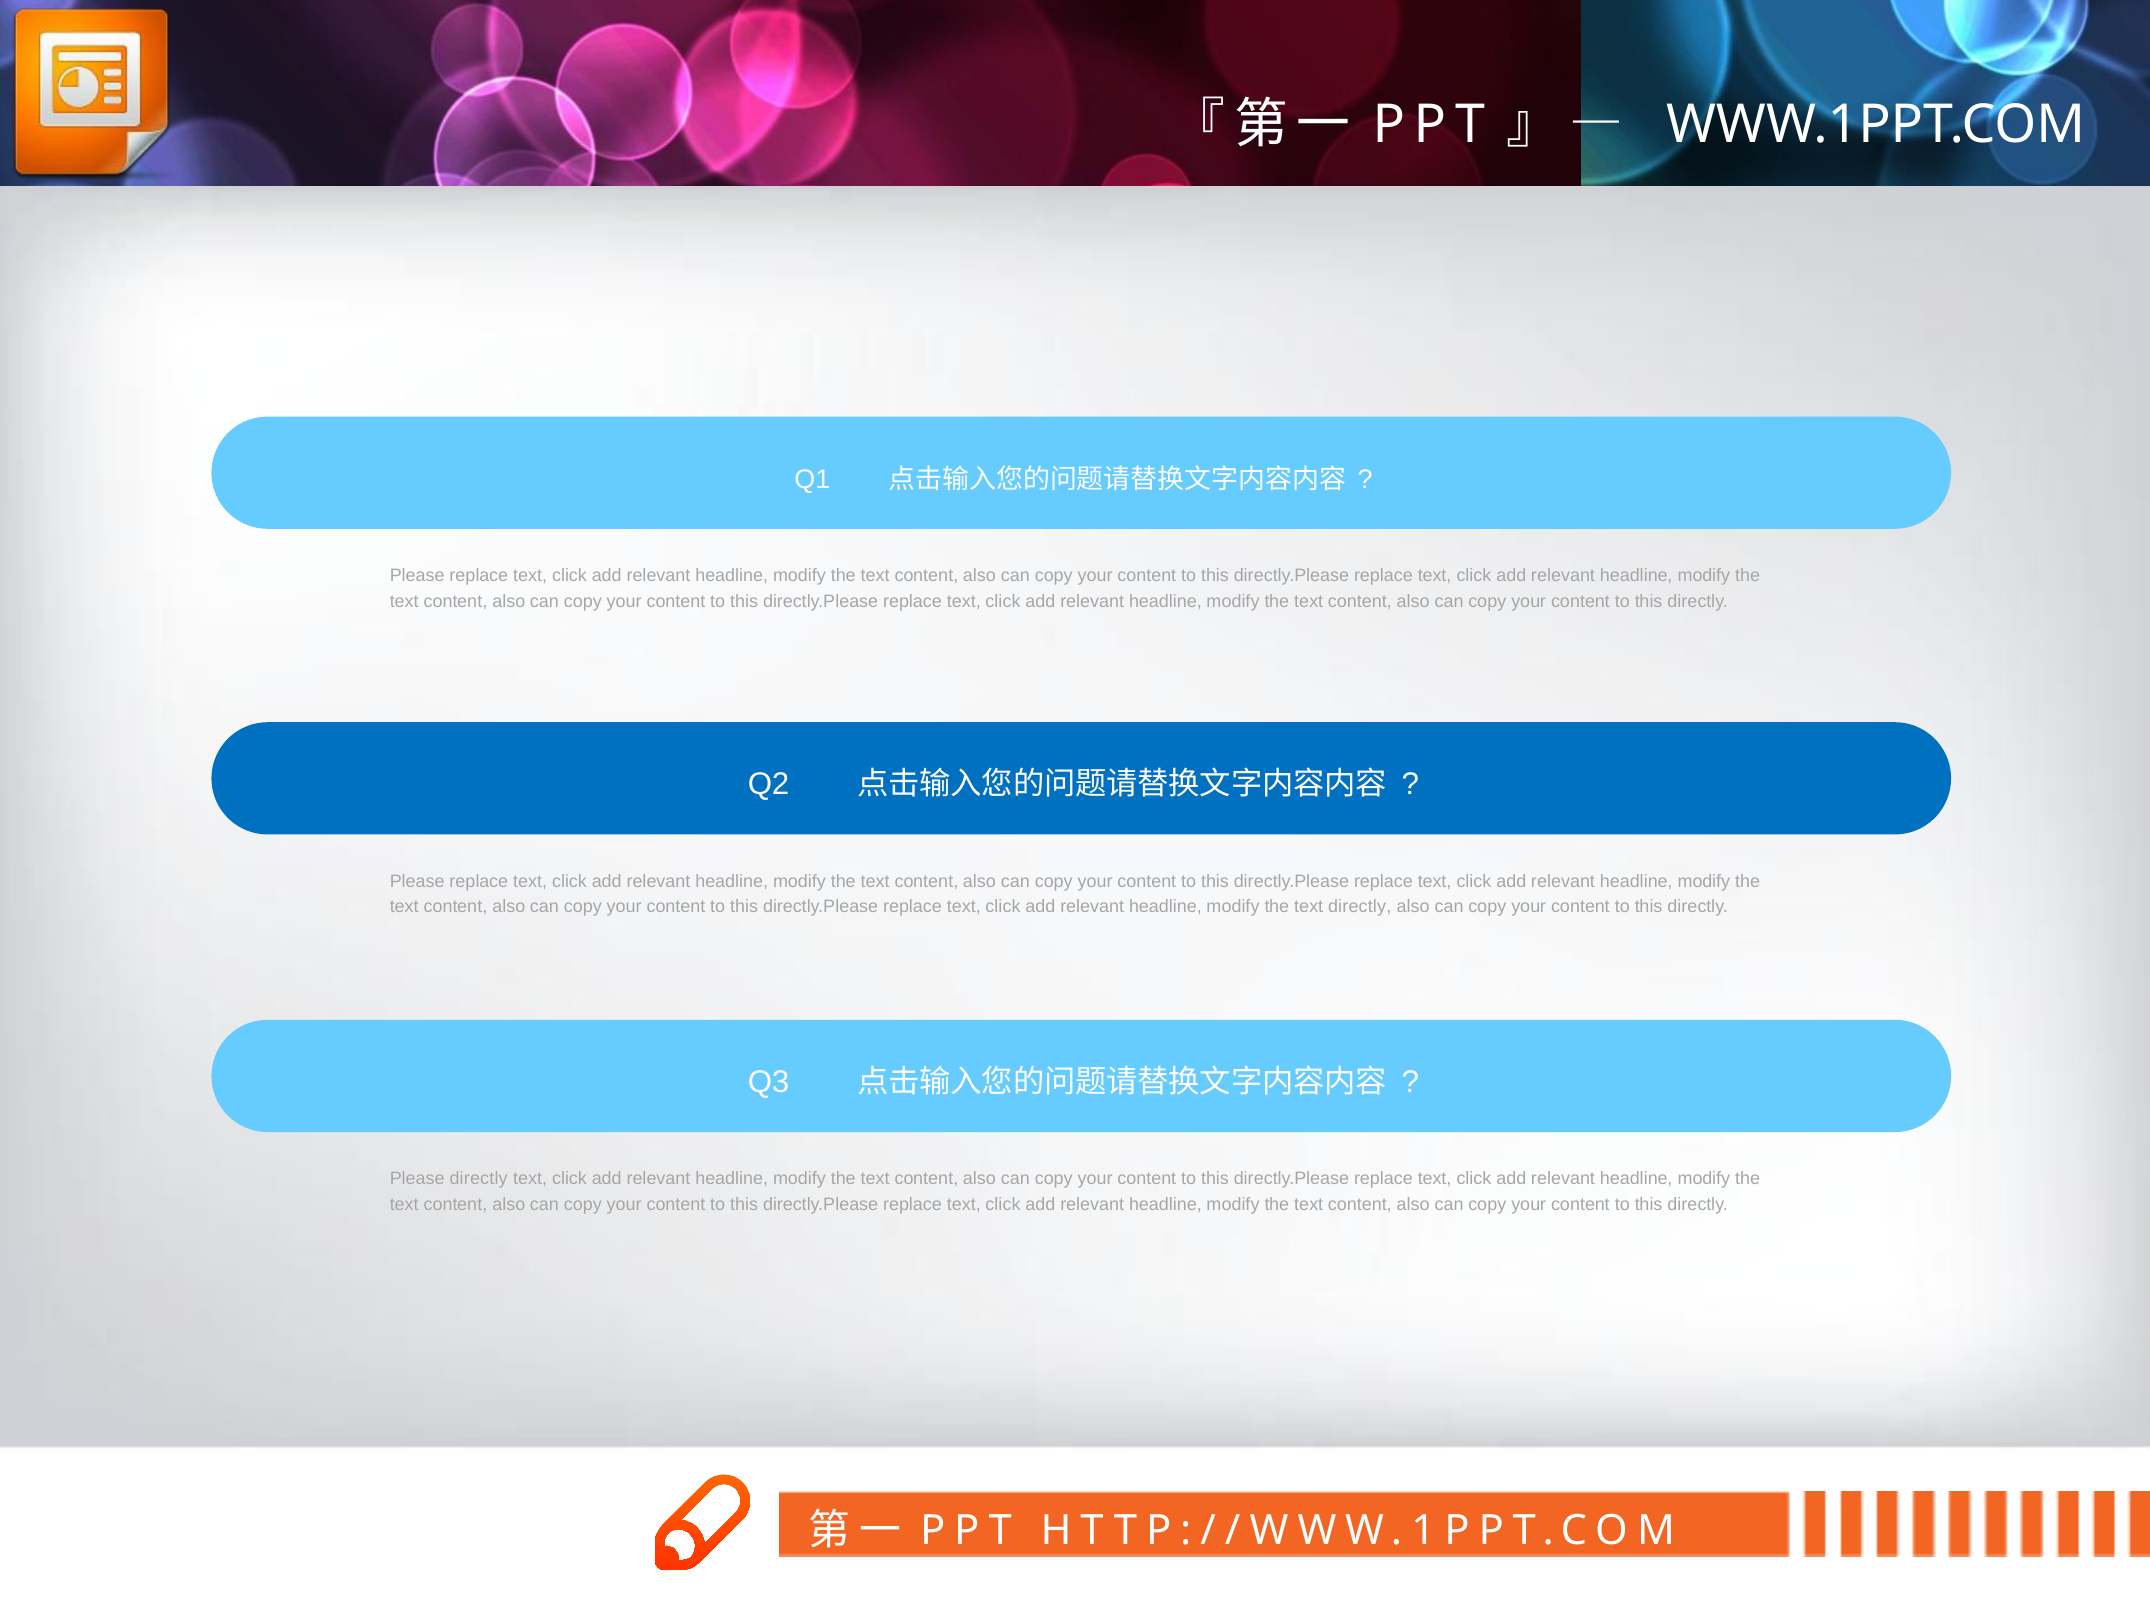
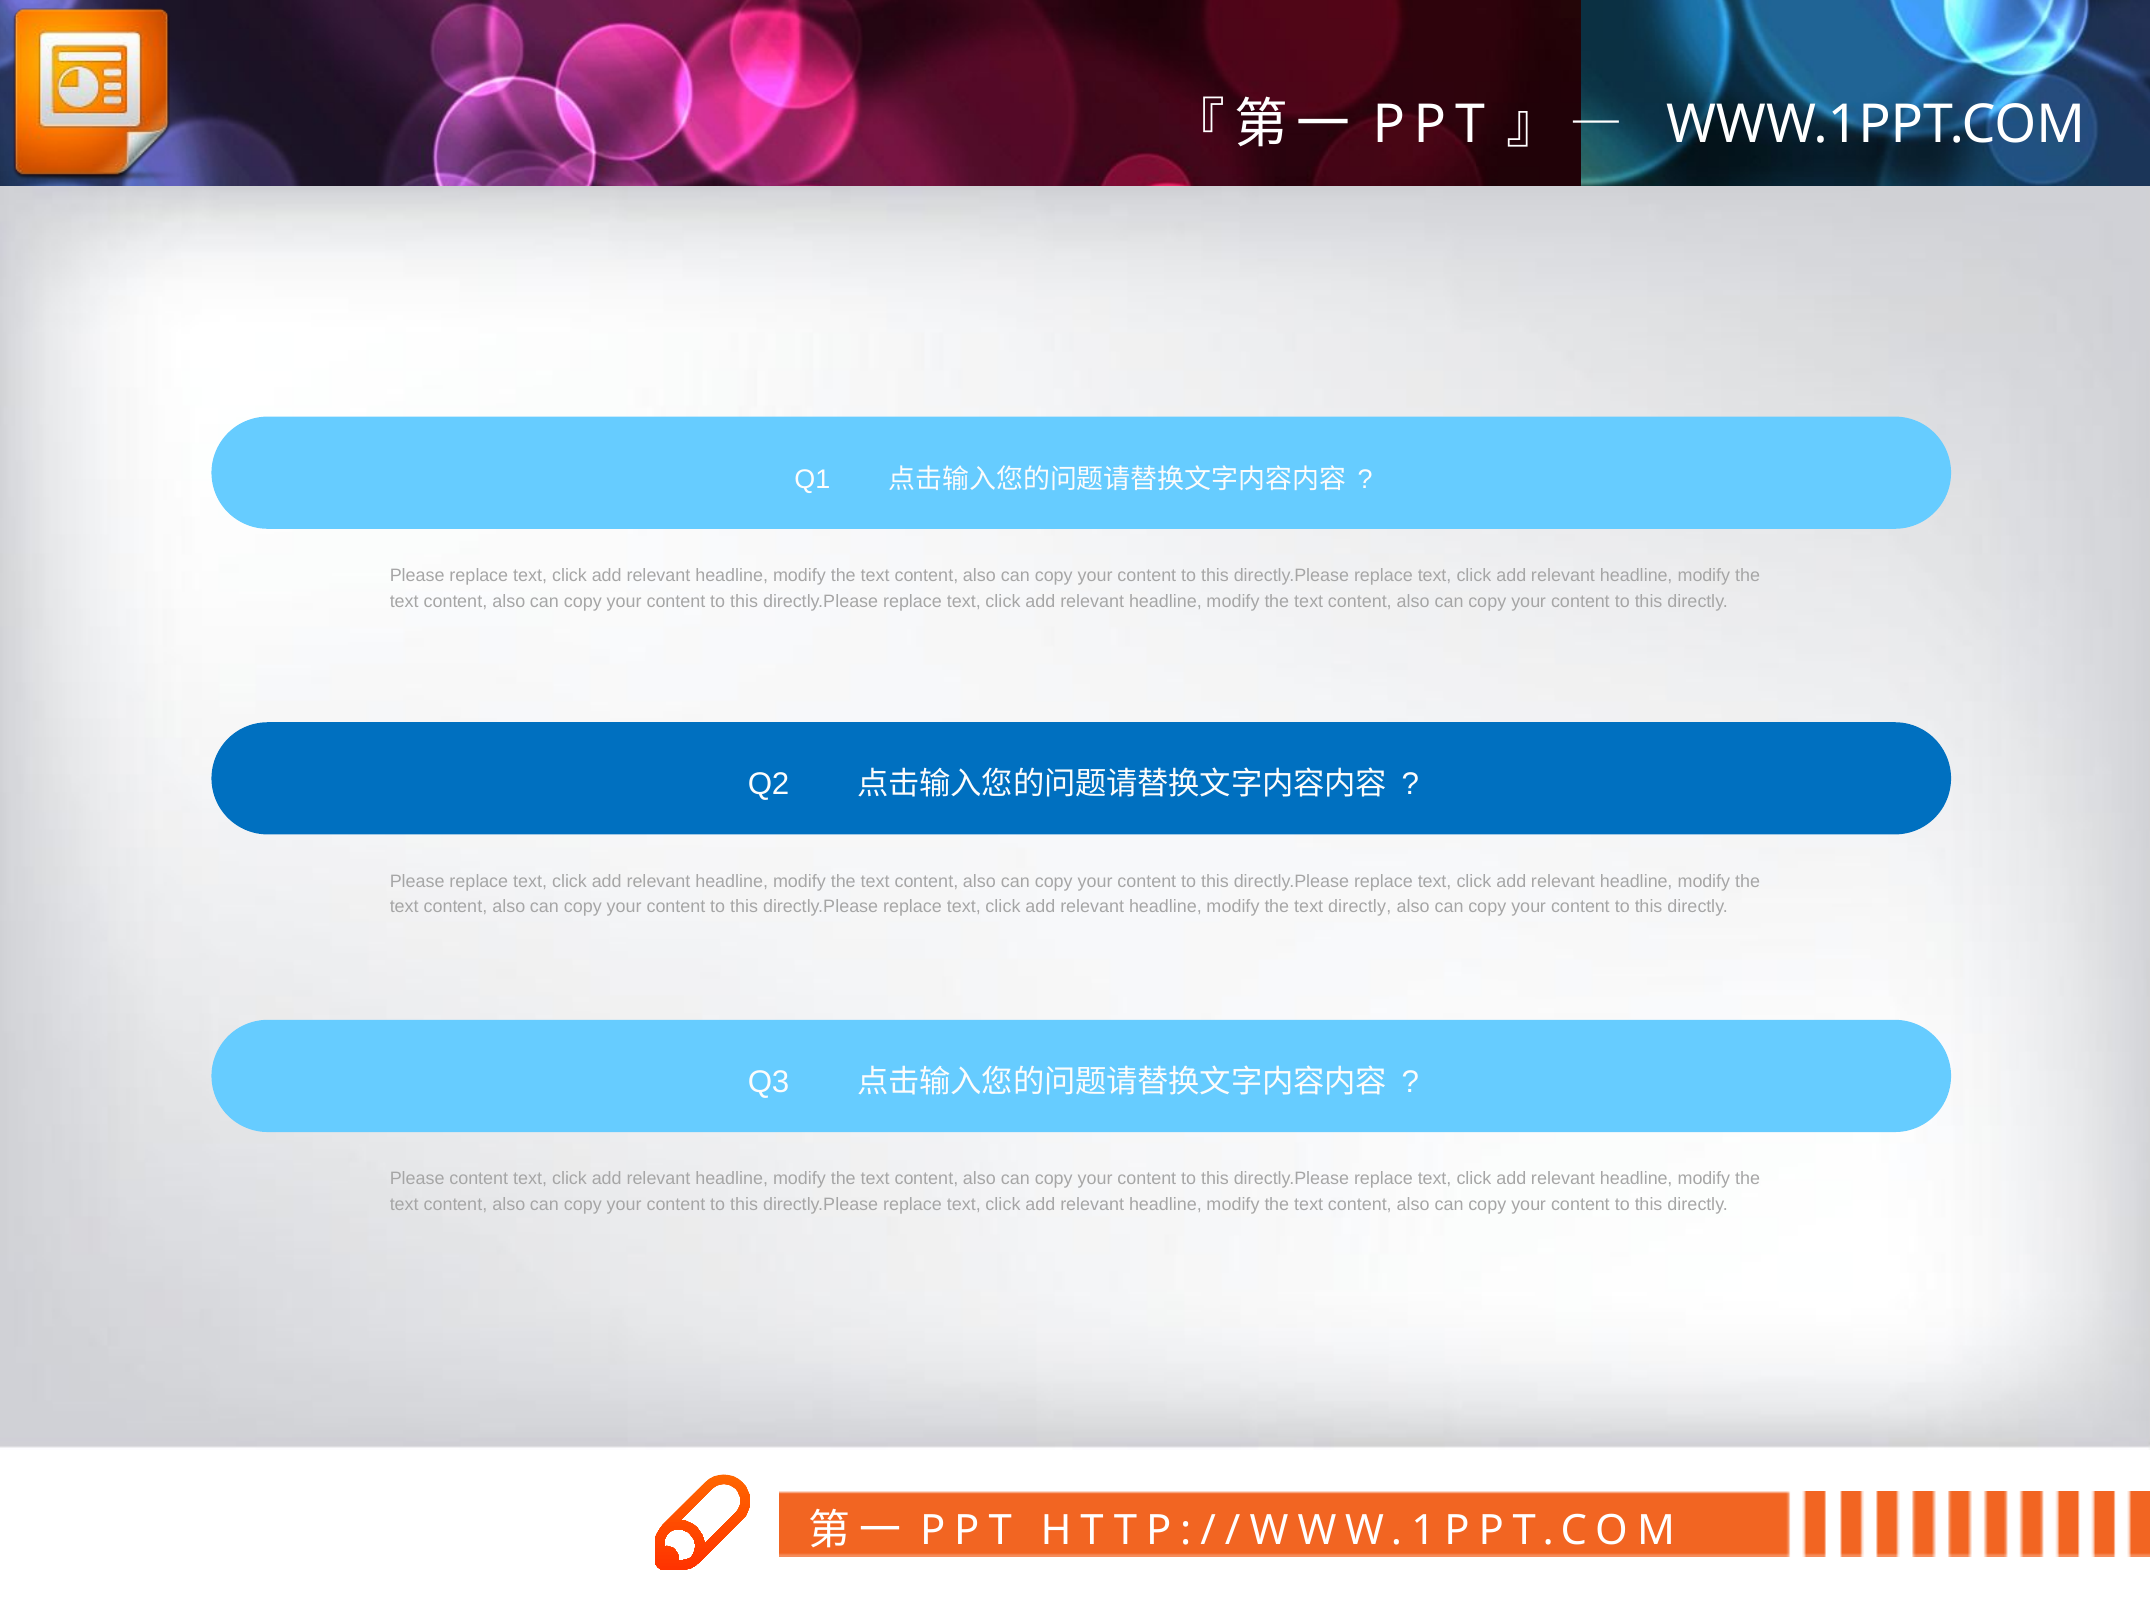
Please directly: directly -> content
